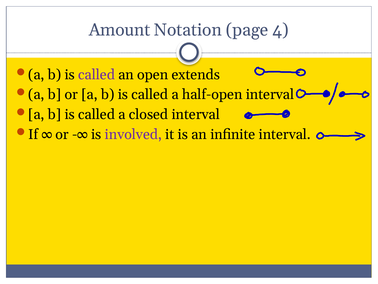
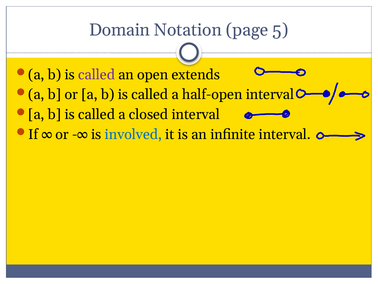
Amount: Amount -> Domain
4: 4 -> 5
involved colour: purple -> blue
